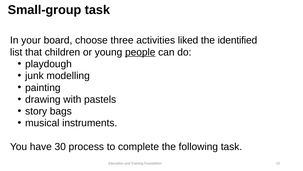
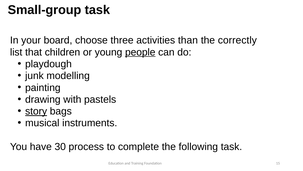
liked: liked -> than
identified: identified -> correctly
story underline: none -> present
